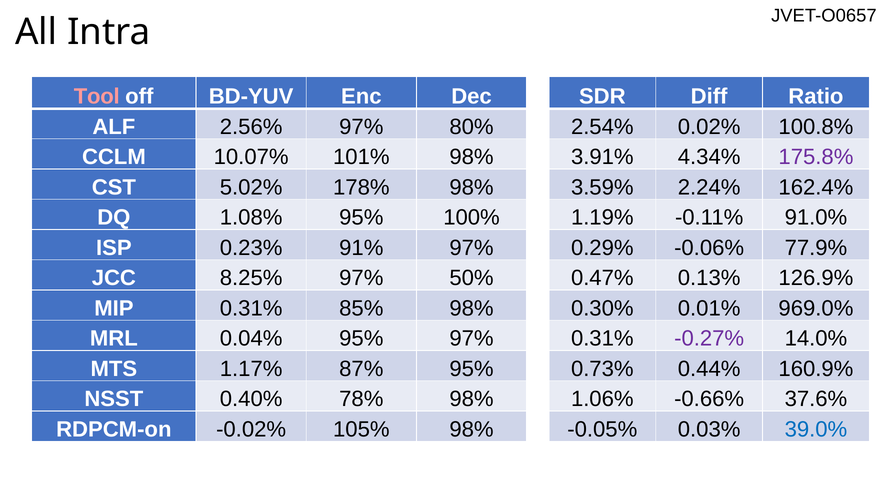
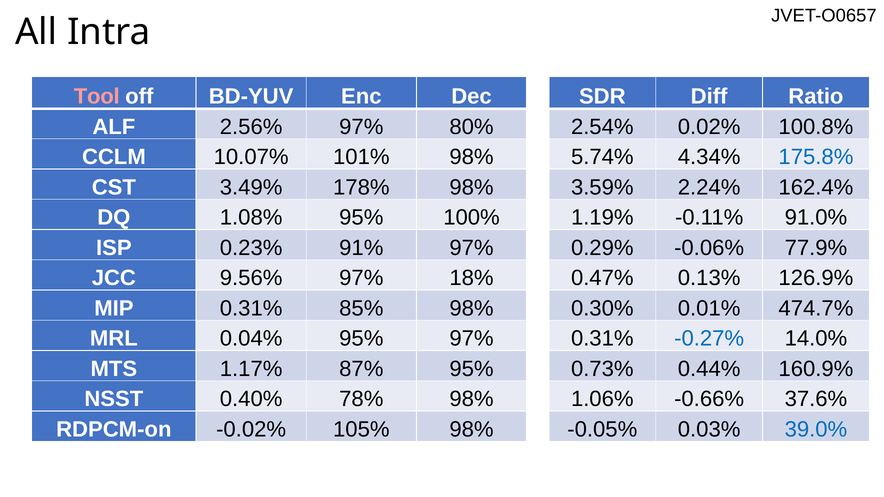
3.91%: 3.91% -> 5.74%
175.8% colour: purple -> blue
5.02%: 5.02% -> 3.49%
8.25%: 8.25% -> 9.56%
50%: 50% -> 18%
969.0%: 969.0% -> 474.7%
-0.27% colour: purple -> blue
